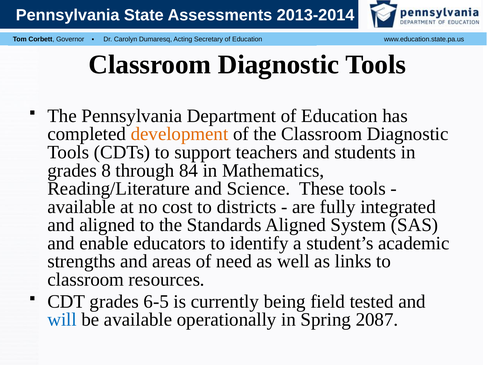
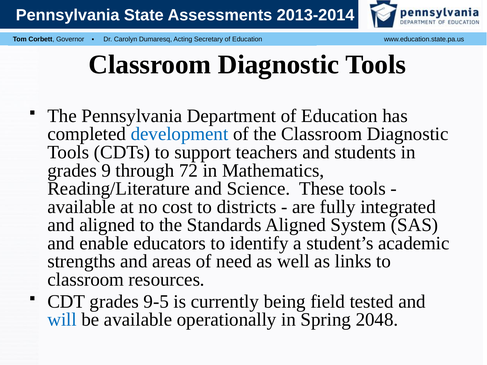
development colour: orange -> blue
8: 8 -> 9
84: 84 -> 72
6-5: 6-5 -> 9-5
2087: 2087 -> 2048
